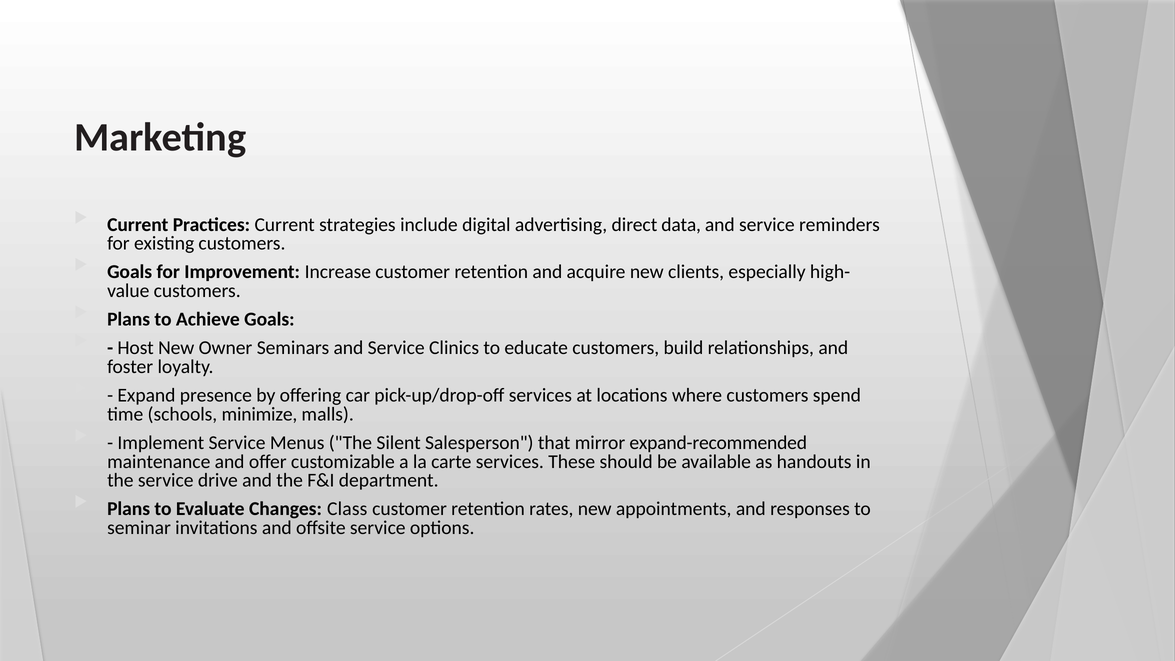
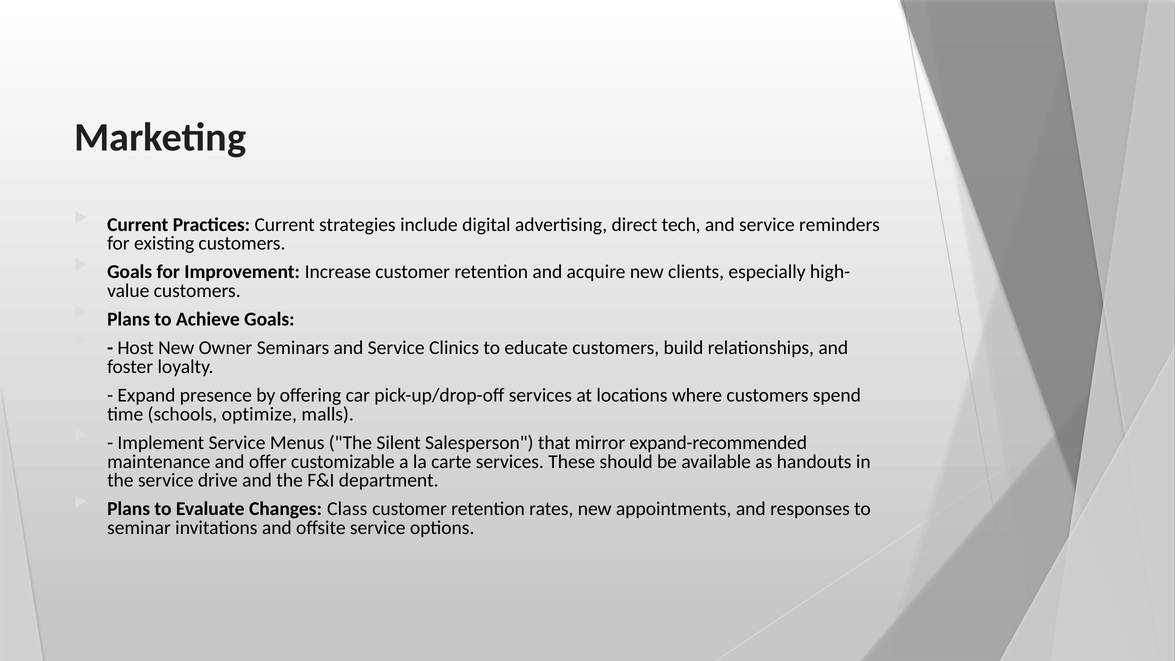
data: data -> tech
minimize: minimize -> optimize
